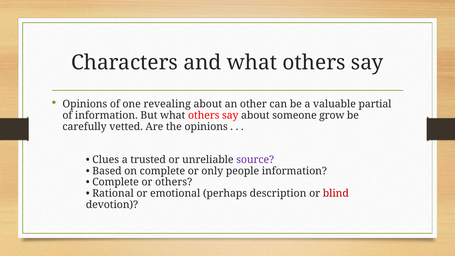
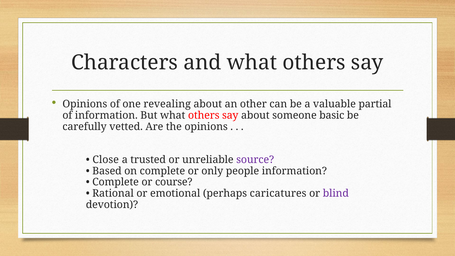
grow: grow -> basic
Clues: Clues -> Close
or others: others -> course
description: description -> caricatures
blind colour: red -> purple
